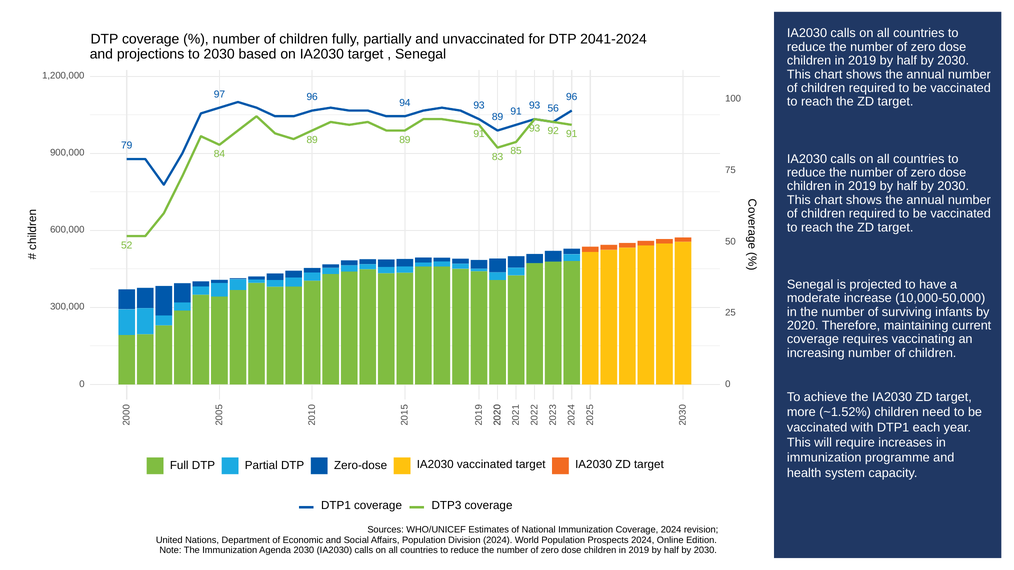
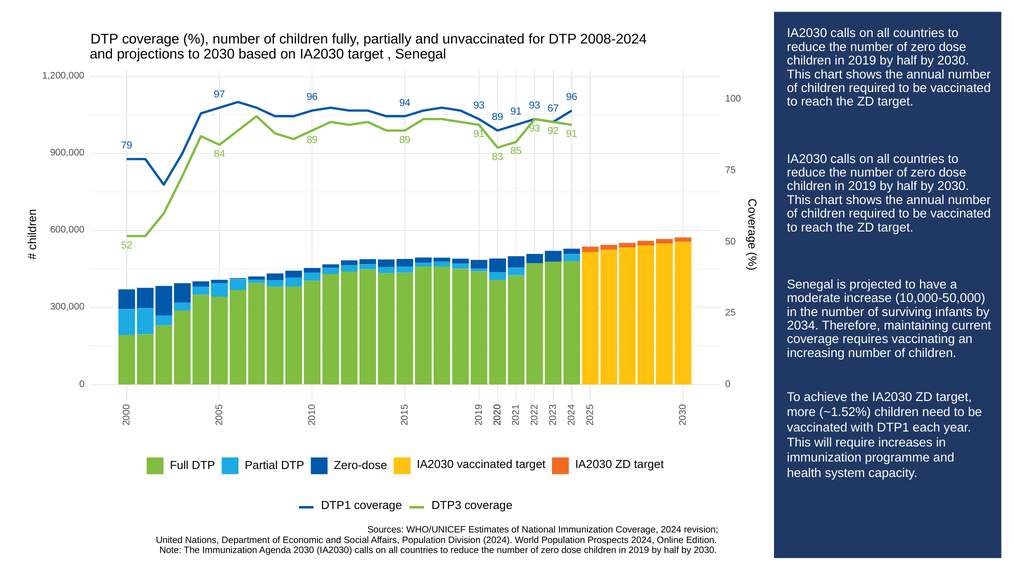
2041-2024: 2041-2024 -> 2008-2024
56: 56 -> 67
2020: 2020 -> 2034
